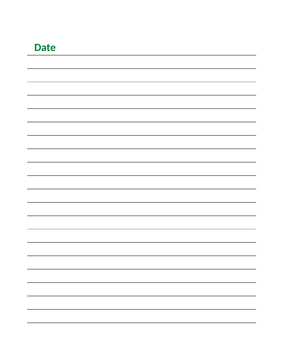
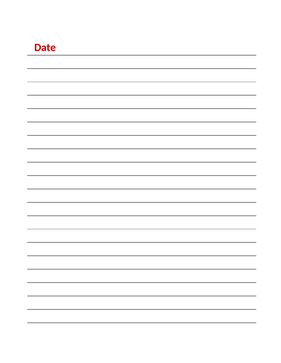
Date colour: green -> red
